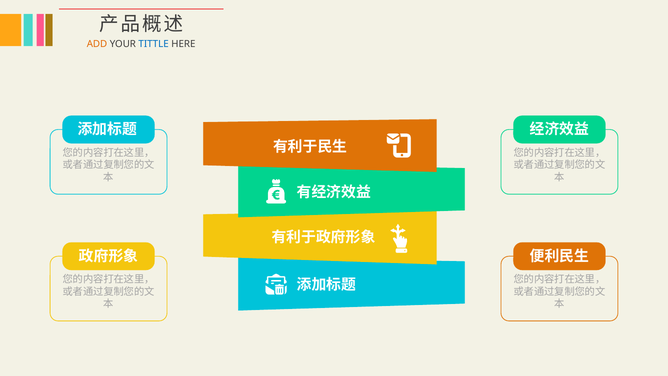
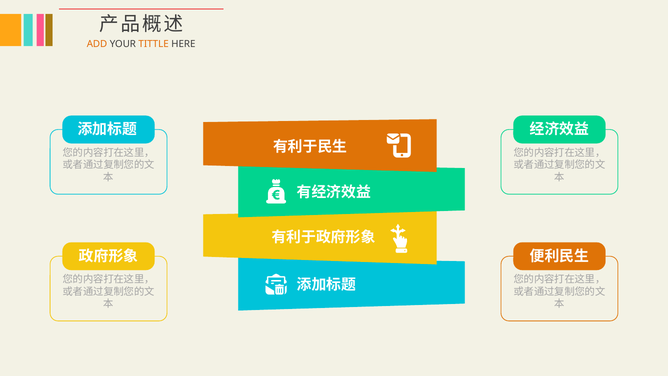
TITTLE colour: blue -> orange
